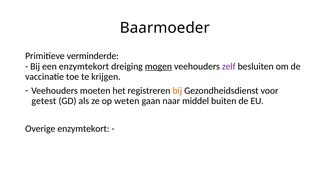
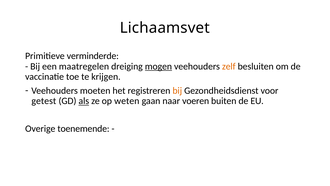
Baarmoeder: Baarmoeder -> Lichaamsvet
een enzymtekort: enzymtekort -> maatregelen
zelf colour: purple -> orange
als underline: none -> present
middel: middel -> voeren
Overige enzymtekort: enzymtekort -> toenemende
